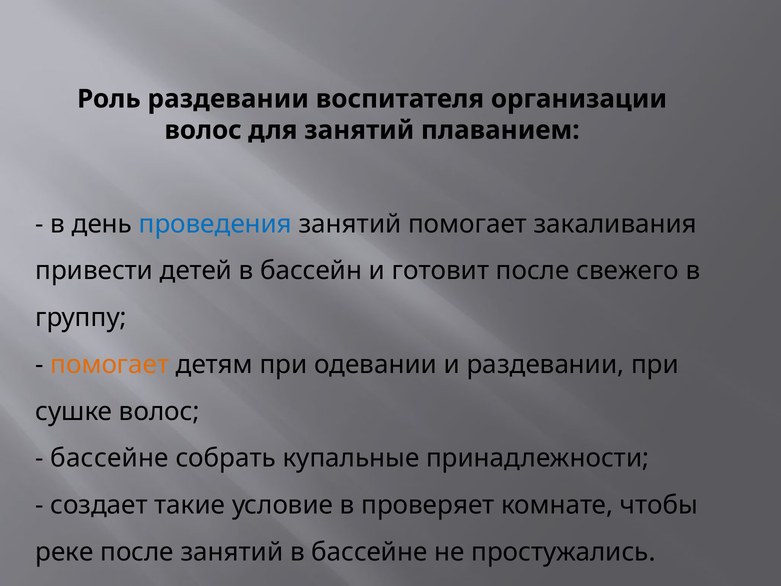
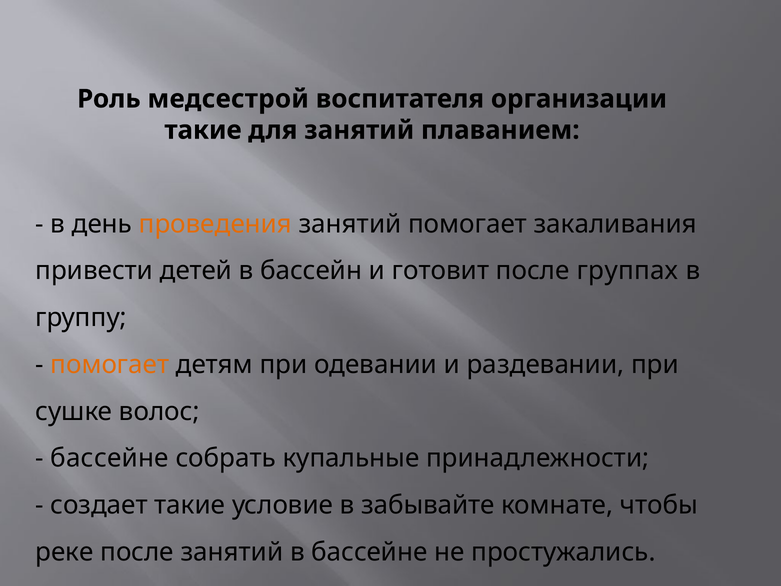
Роль раздевании: раздевании -> медсестрой
волос at (203, 130): волос -> такие
проведения colour: blue -> orange
свежего: свежего -> группах
проверяет: проверяет -> забывайте
